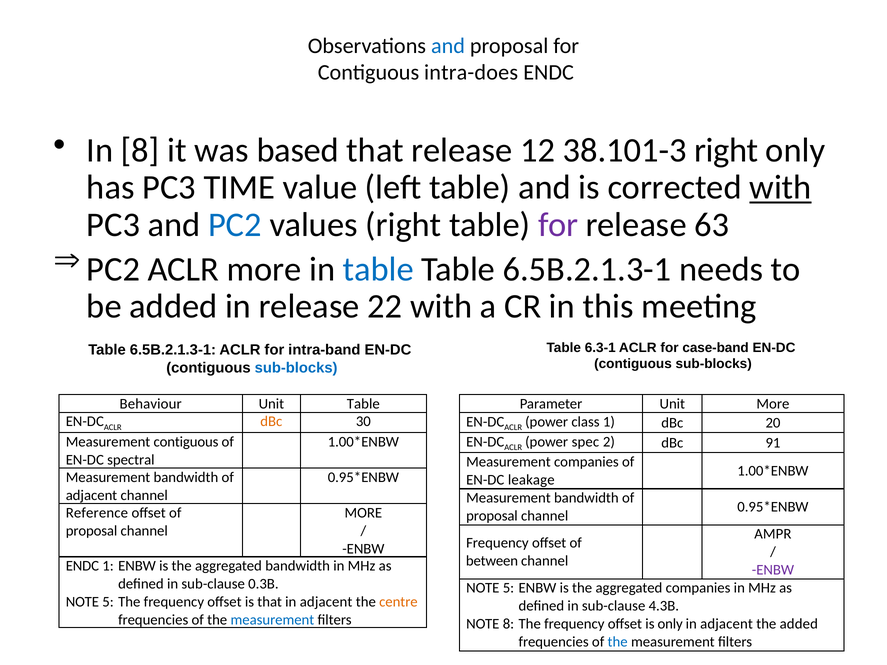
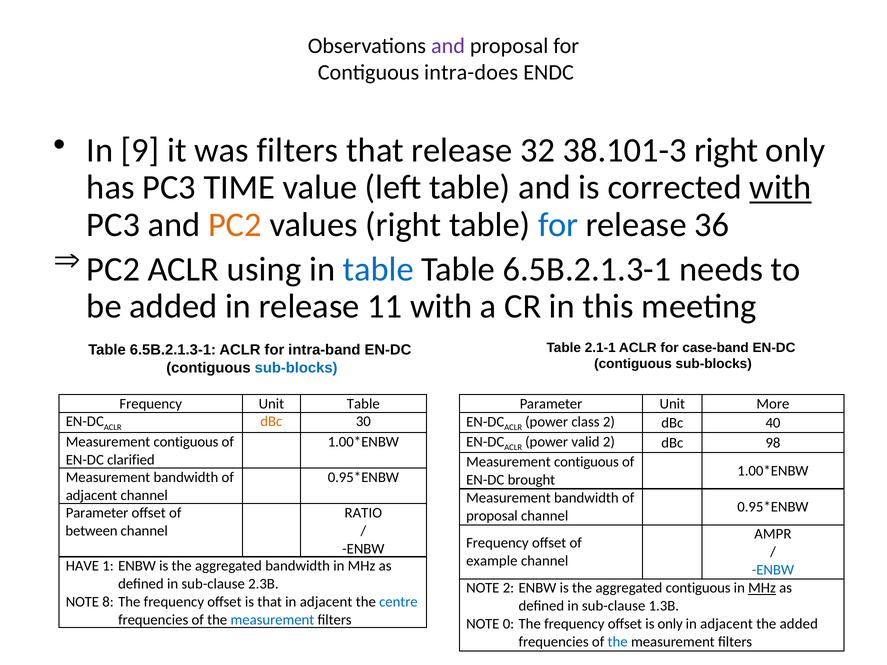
and at (448, 46) colour: blue -> purple
In 8: 8 -> 9
was based: based -> filters
12: 12 -> 32
PC2 at (235, 225) colour: blue -> orange
for at (558, 225) colour: purple -> blue
63: 63 -> 36
ACLR more: more -> using
22: 22 -> 11
6.3-1: 6.3-1 -> 2.1-1
Behaviour at (151, 404): Behaviour -> Frequency
class 1: 1 -> 2
20: 20 -> 40
spec: spec -> valid
91: 91 -> 98
spectral: spectral -> clarified
companies at (586, 462): companies -> contiguous
leakage: leakage -> brought
Reference at (97, 513): Reference -> Parameter
MORE at (363, 513): MORE -> RATIO
proposal at (92, 531): proposal -> between
between: between -> example
ENDC at (82, 566): ENDC -> HAVE
ENBW at (773, 570) colour: purple -> blue
0.3B: 0.3B -> 2.3B
5 at (508, 588): 5 -> 2
aggregated companies: companies -> contiguous
MHz at (762, 588) underline: none -> present
5 at (108, 602): 5 -> 8
centre colour: orange -> blue
4.3B: 4.3B -> 1.3B
NOTE 8: 8 -> 0
